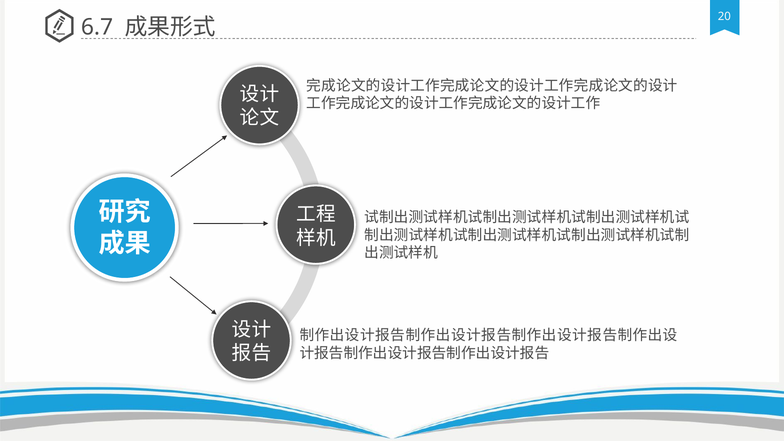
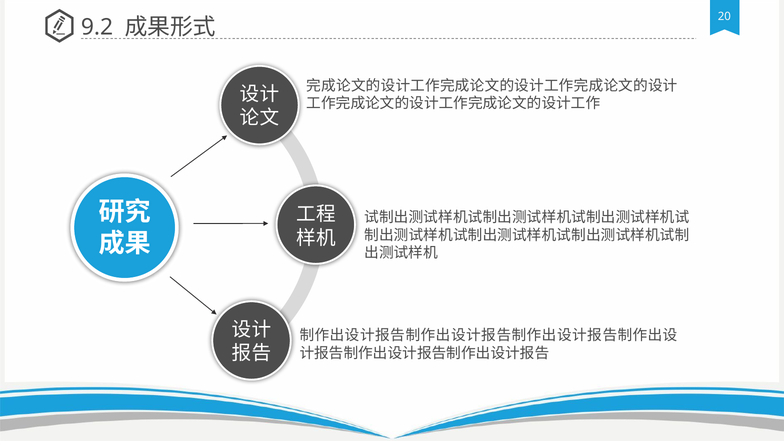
6.7: 6.7 -> 9.2
